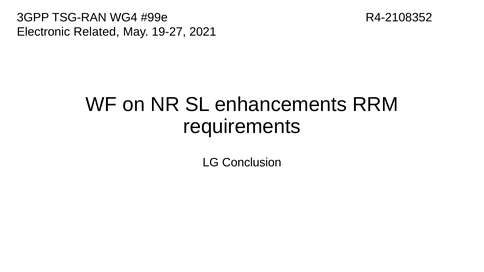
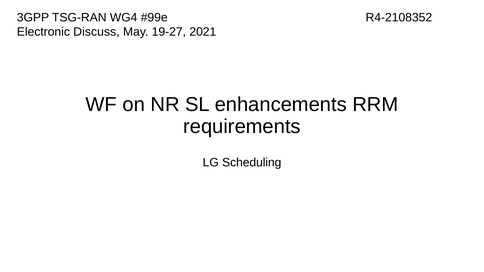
Related: Related -> Discuss
Conclusion: Conclusion -> Scheduling
